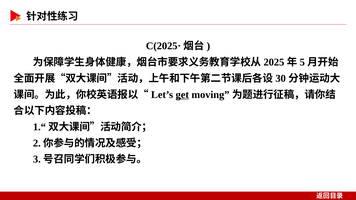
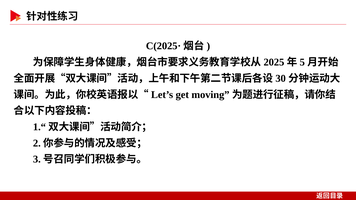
get underline: present -> none
